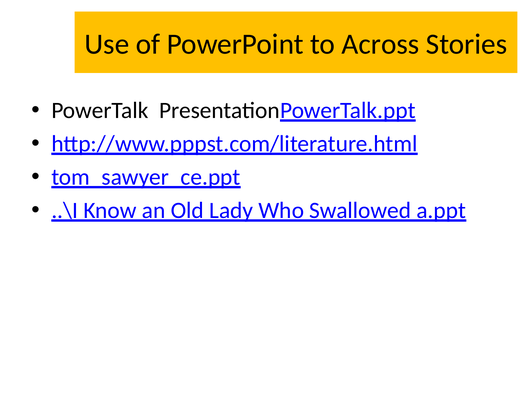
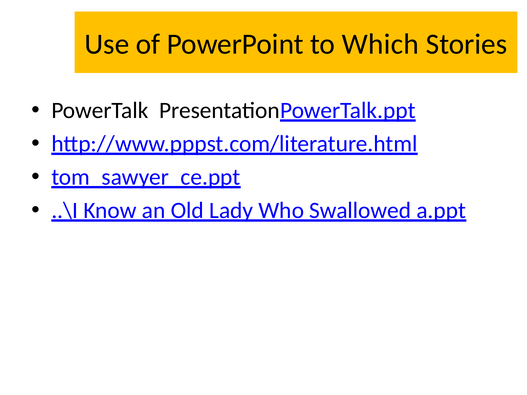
Across: Across -> Which
